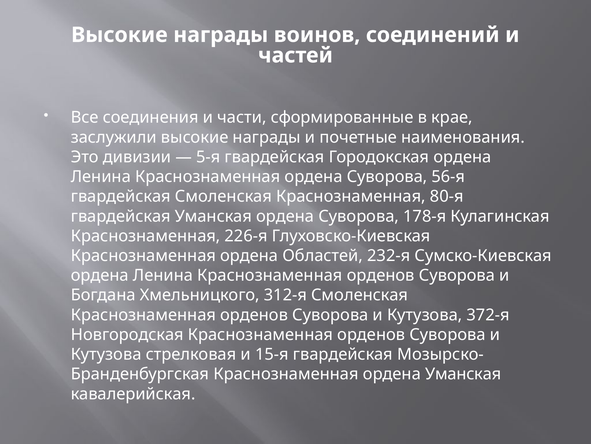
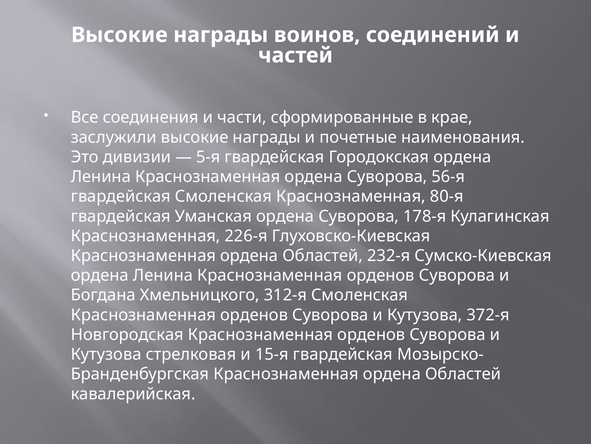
Уманская at (463, 374): Уманская -> Областей
